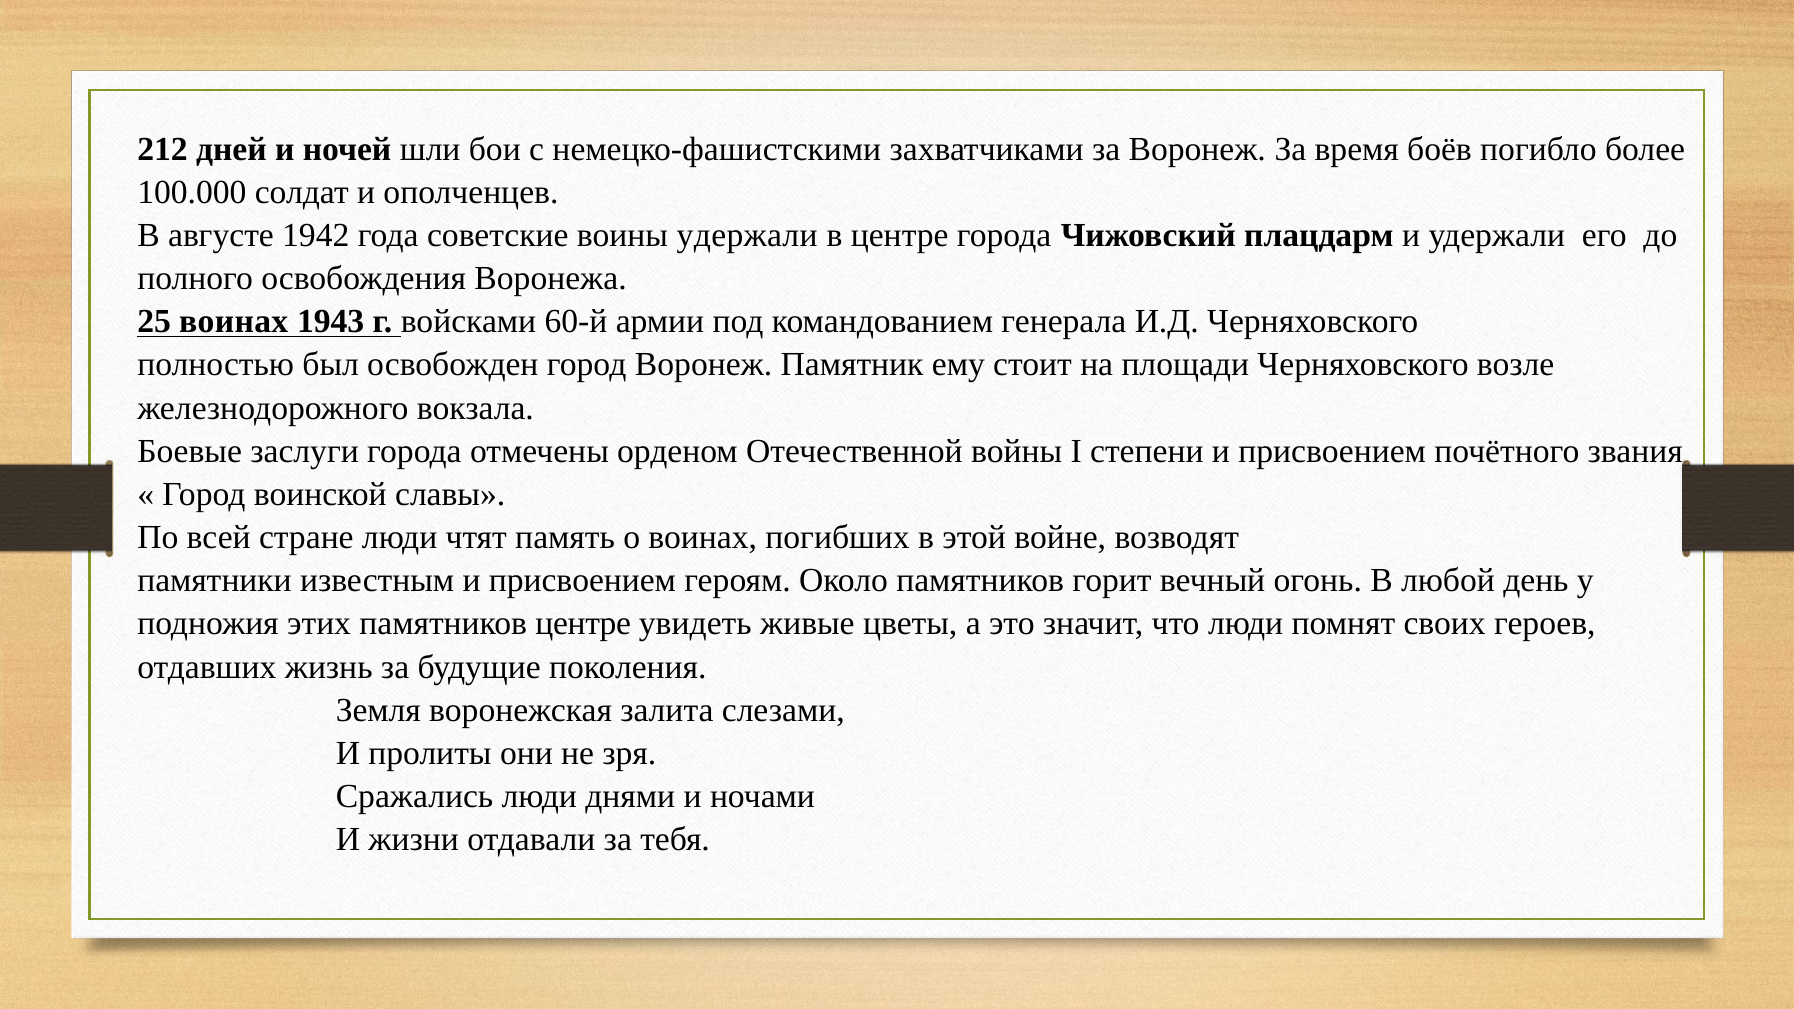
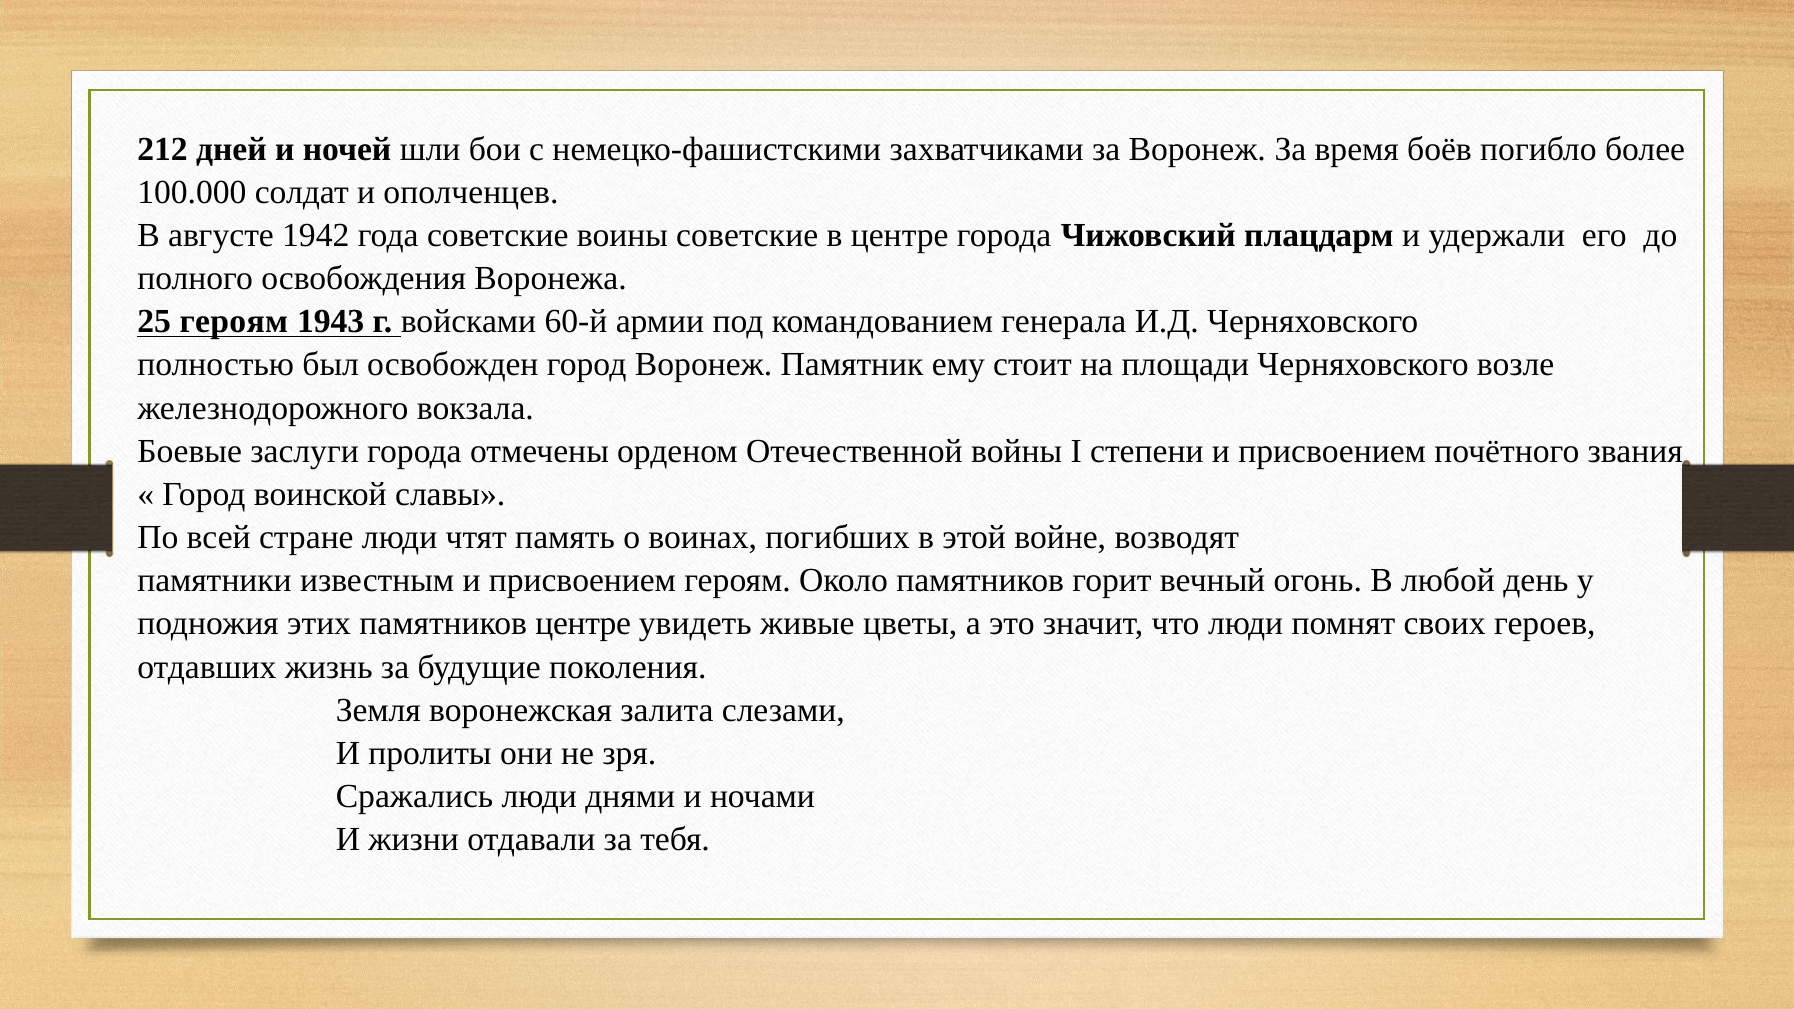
воины удержали: удержали -> советские
25 воинах: воинах -> героям
